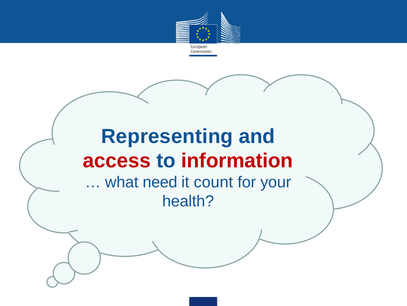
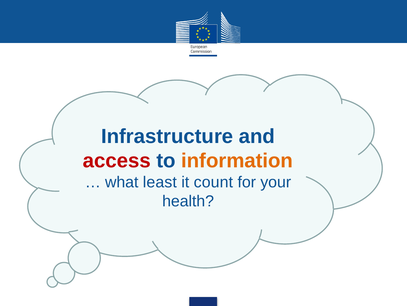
Representing: Representing -> Infrastructure
information colour: red -> orange
need: need -> least
